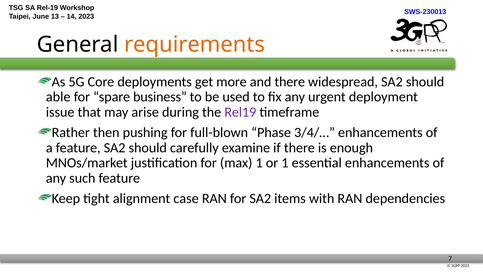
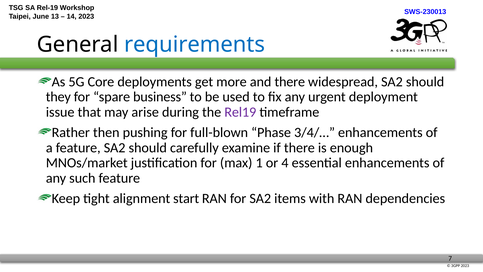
requirements colour: orange -> blue
able: able -> they
or 1: 1 -> 4
case: case -> start
